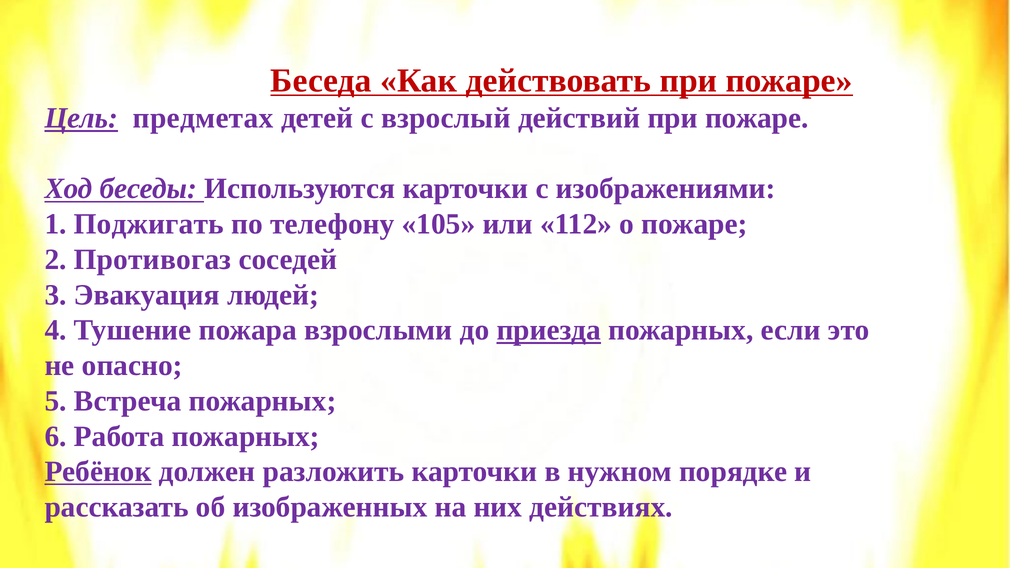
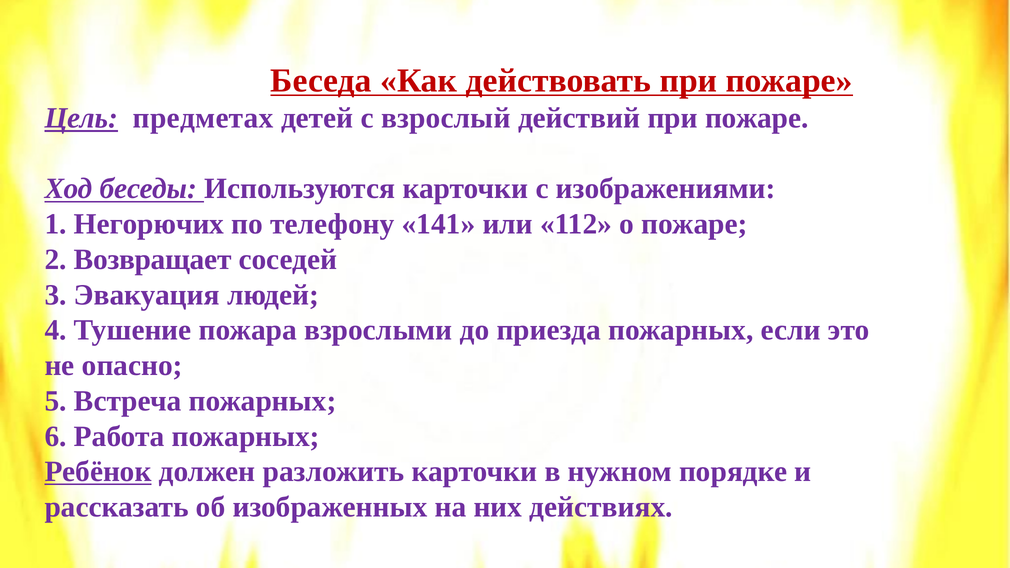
Поджигать: Поджигать -> Негорючих
105: 105 -> 141
Противогаз: Противогаз -> Возвращает
приезда underline: present -> none
